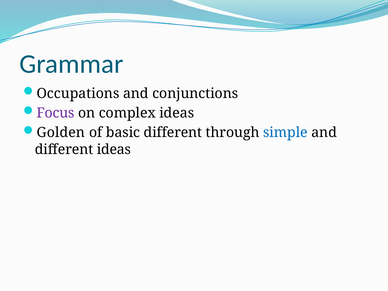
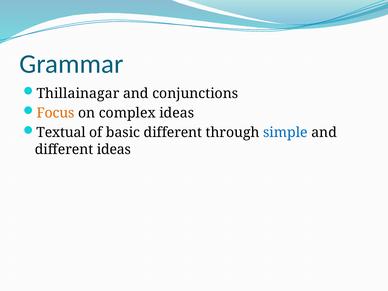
Occupations: Occupations -> Thillainagar
Focus colour: purple -> orange
Golden: Golden -> Textual
